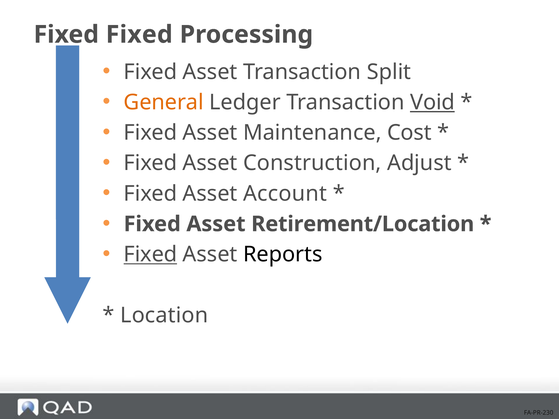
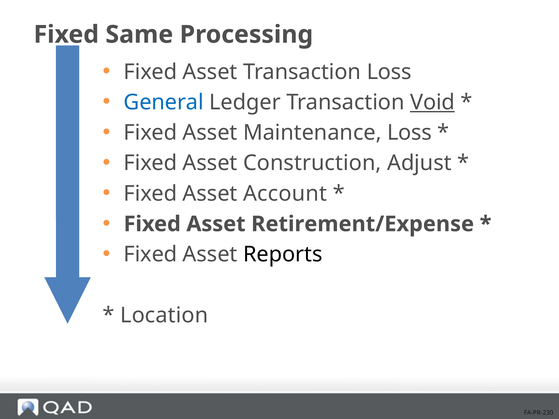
Fixed at (139, 35): Fixed -> Same
Transaction Split: Split -> Loss
General colour: orange -> blue
Maintenance Cost: Cost -> Loss
Retirement/Location: Retirement/Location -> Retirement/Expense
Fixed at (150, 255) underline: present -> none
